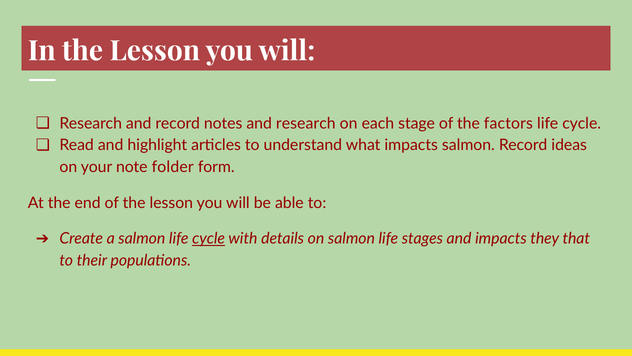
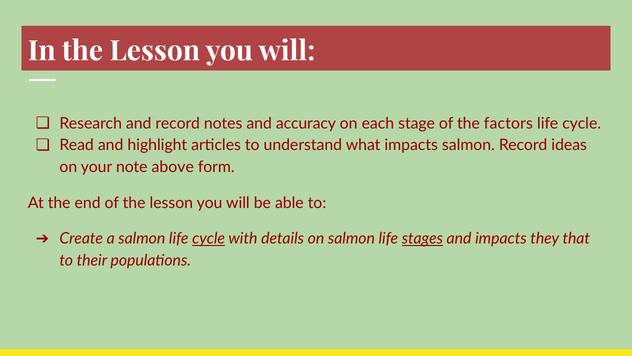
and research: research -> accuracy
folder: folder -> above
stages underline: none -> present
